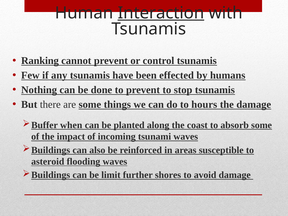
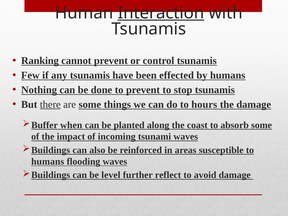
there underline: none -> present
asteroid at (48, 162): asteroid -> humans
limit: limit -> level
shores: shores -> reflect
